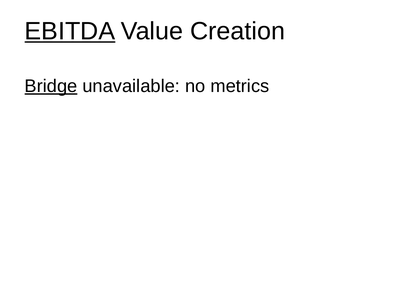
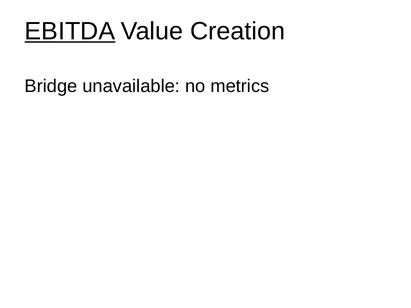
Bridge underline: present -> none
